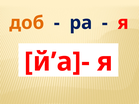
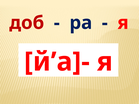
доб colour: orange -> red
